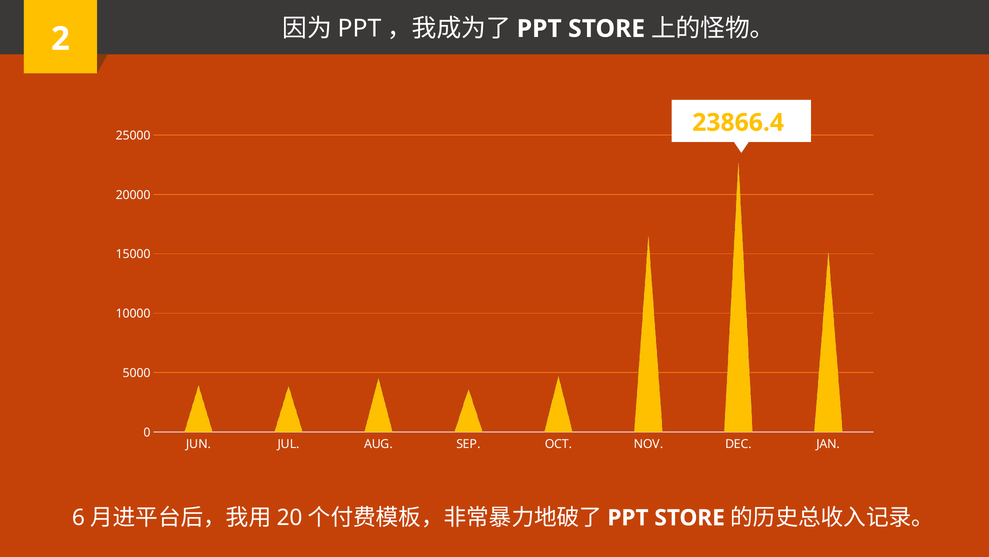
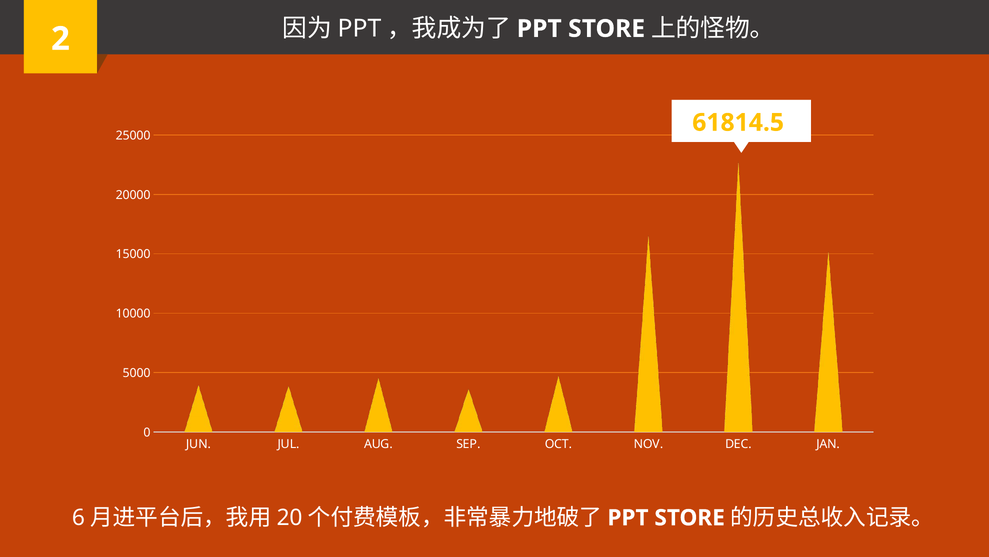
23866.4: 23866.4 -> 61814.5
